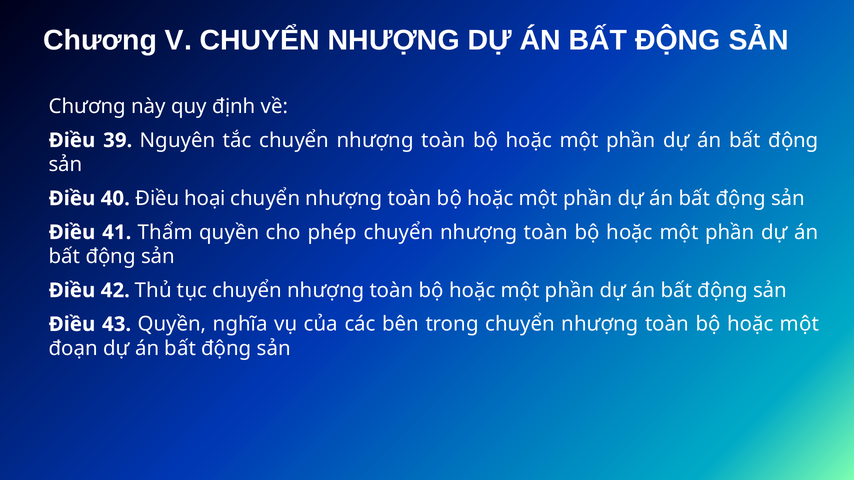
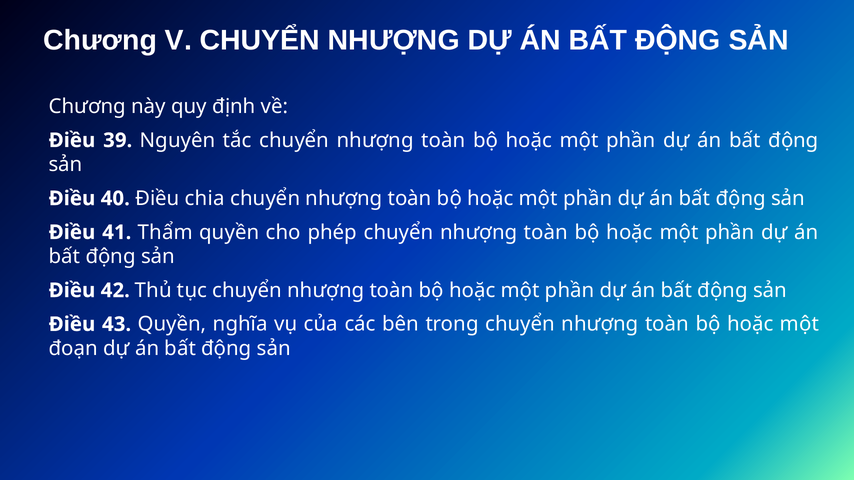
hoại: hoại -> chia
